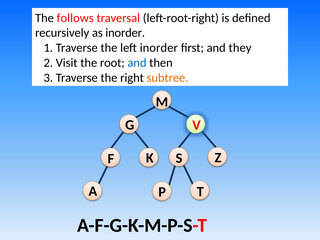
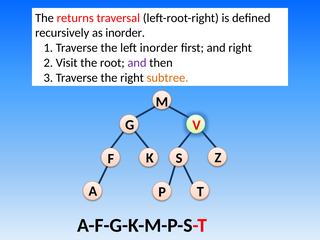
follows: follows -> returns
and they: they -> right
and at (137, 63) colour: blue -> purple
